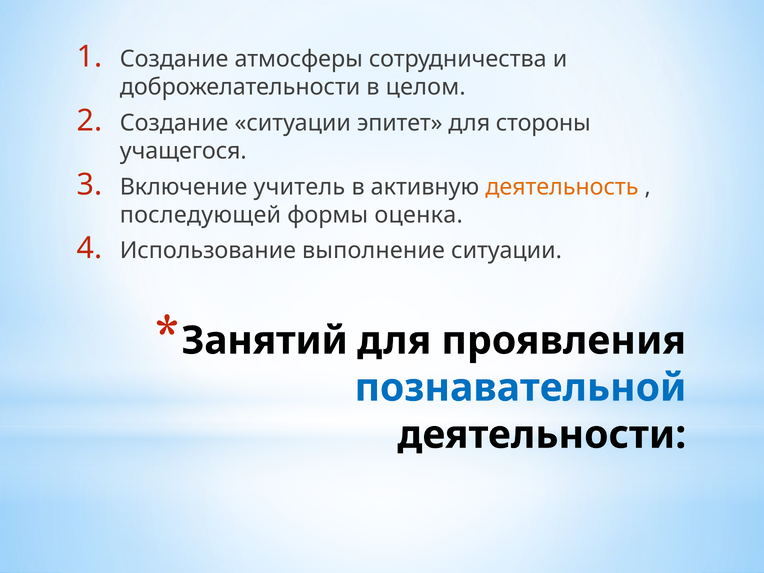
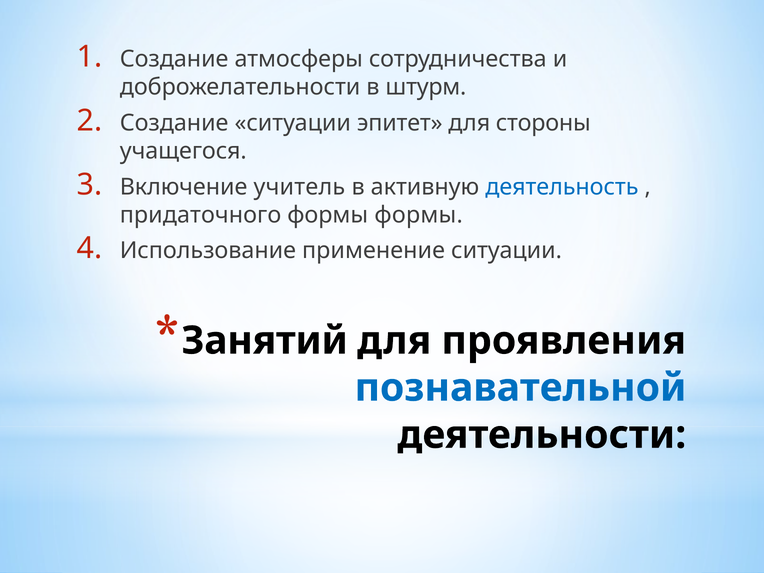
целом: целом -> штурм
деятельность colour: orange -> blue
последующей: последующей -> придаточного
формы оценка: оценка -> формы
выполнение: выполнение -> применение
